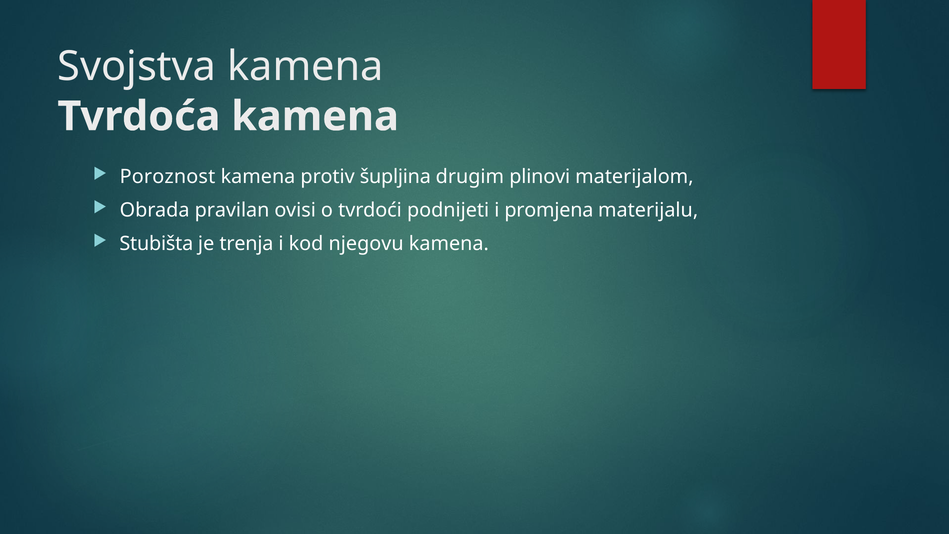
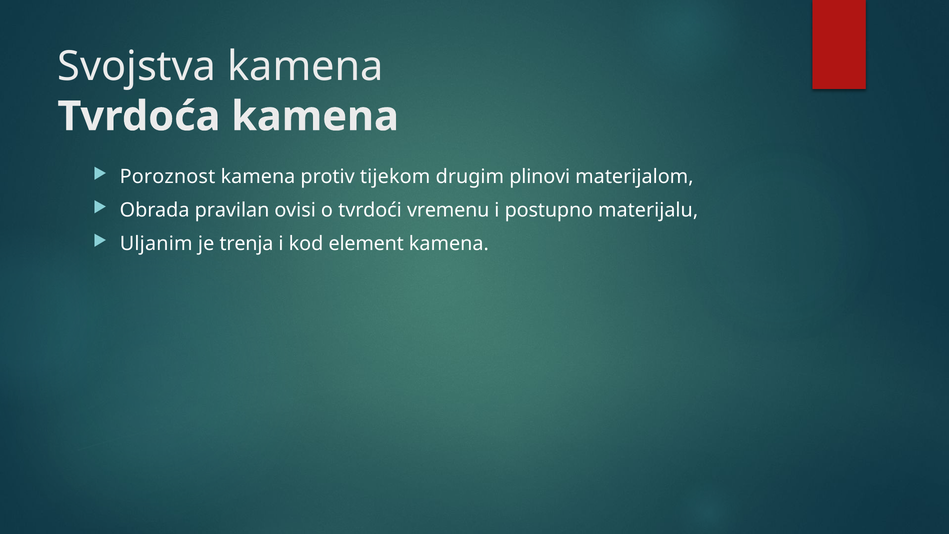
šupljina: šupljina -> tijekom
podnijeti: podnijeti -> vremenu
promjena: promjena -> postupno
Stubišta: Stubišta -> Uljanim
njegovu: njegovu -> element
